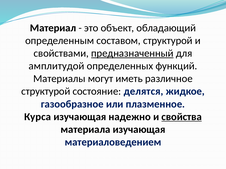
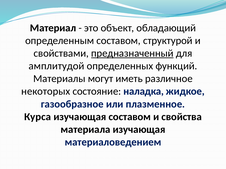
структурой at (46, 92): структурой -> некоторых
делятся: делятся -> наладка
изучающая надежно: надежно -> составом
свойства underline: present -> none
